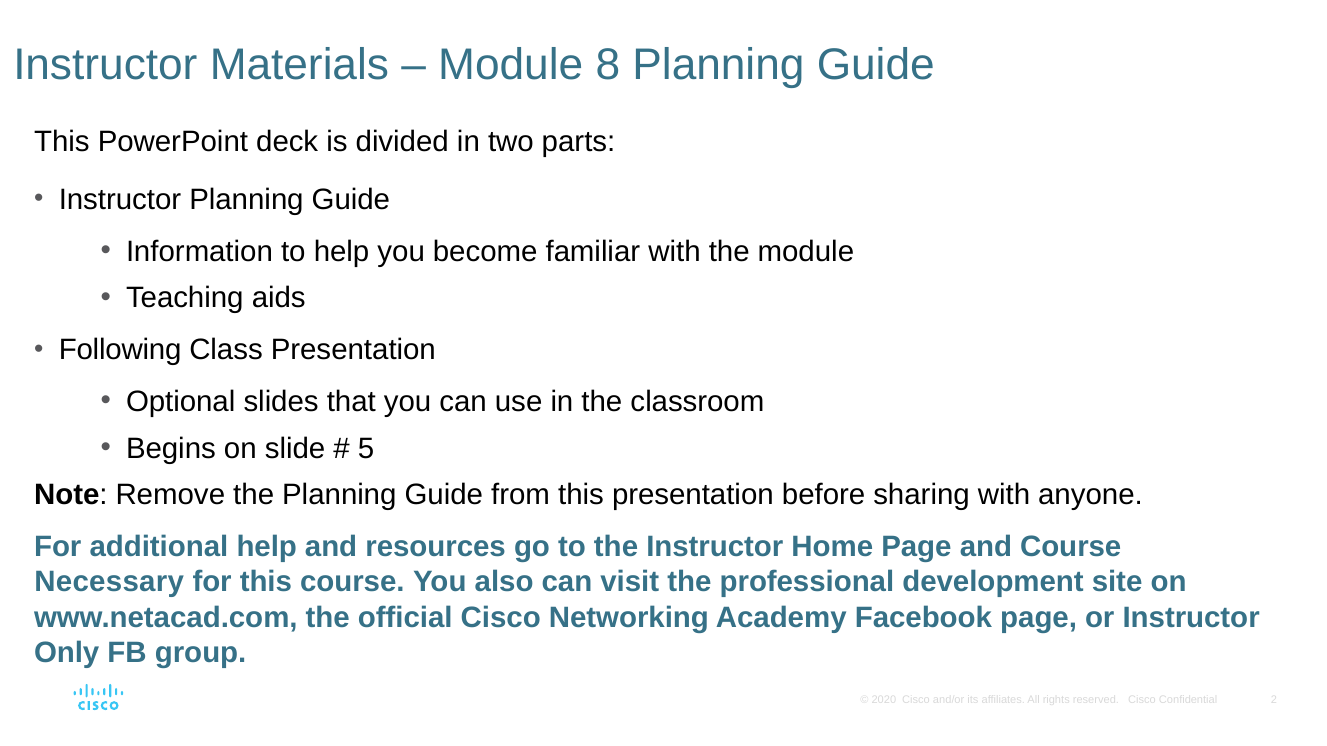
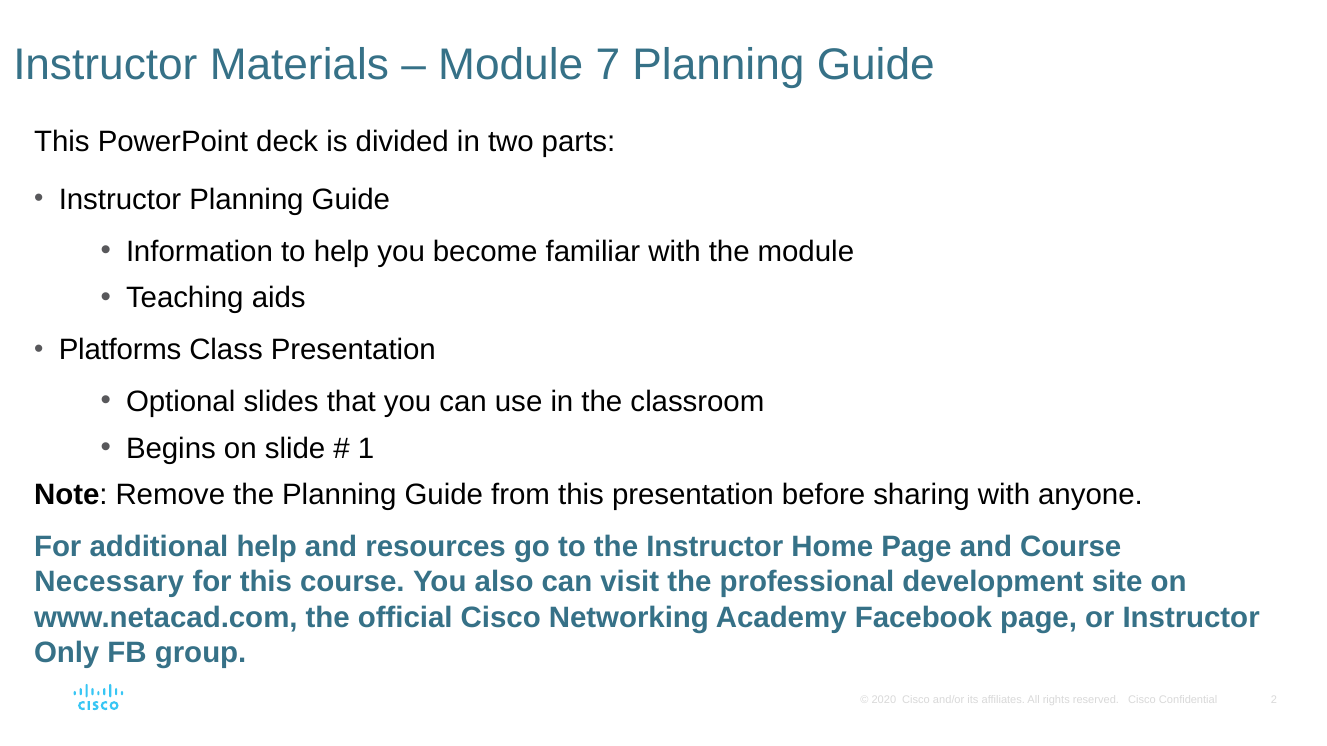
8: 8 -> 7
Following: Following -> Platforms
5: 5 -> 1
